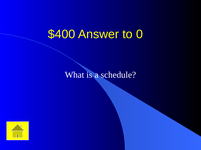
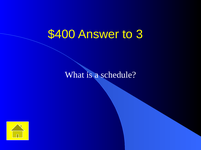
0: 0 -> 3
